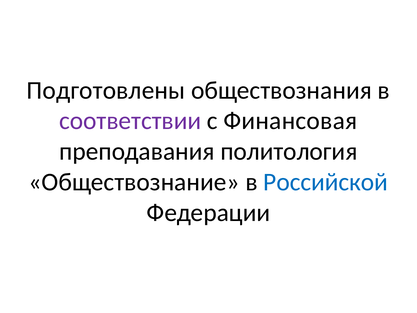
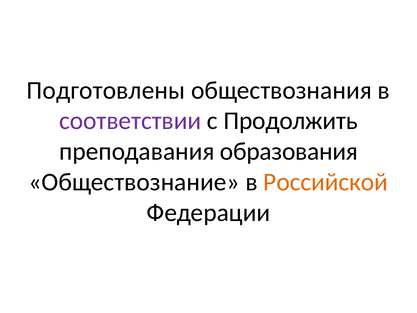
Финансовая: Финансовая -> Продолжить
политология: политология -> образования
Российской colour: blue -> orange
